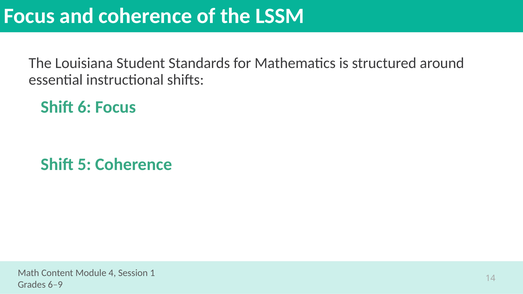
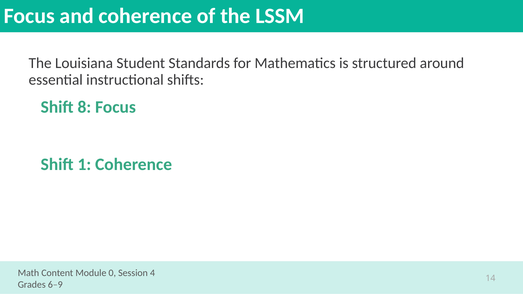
6: 6 -> 8
5: 5 -> 1
4: 4 -> 0
1: 1 -> 4
